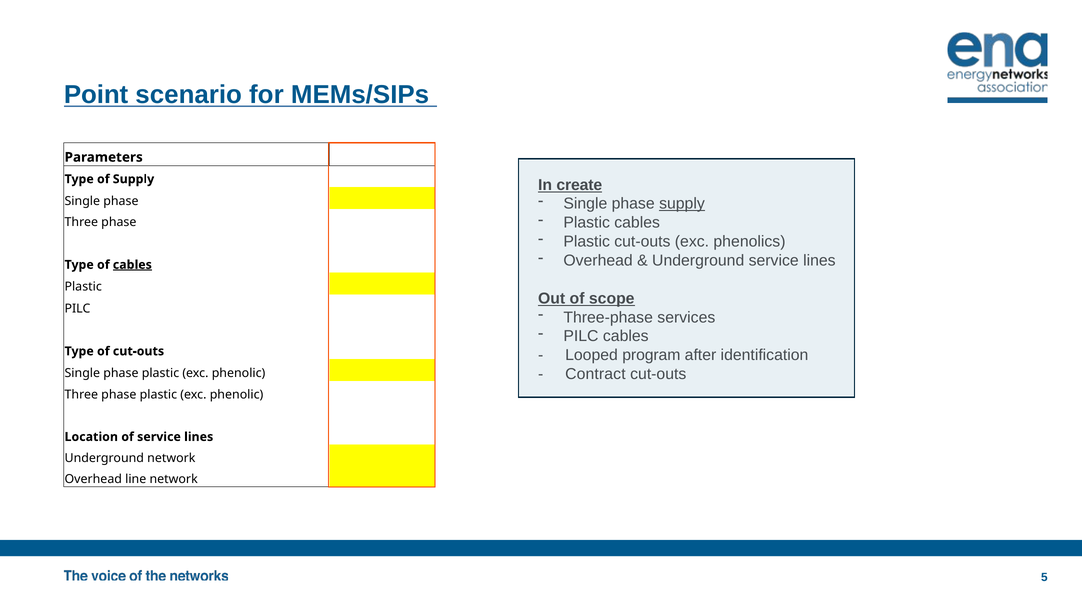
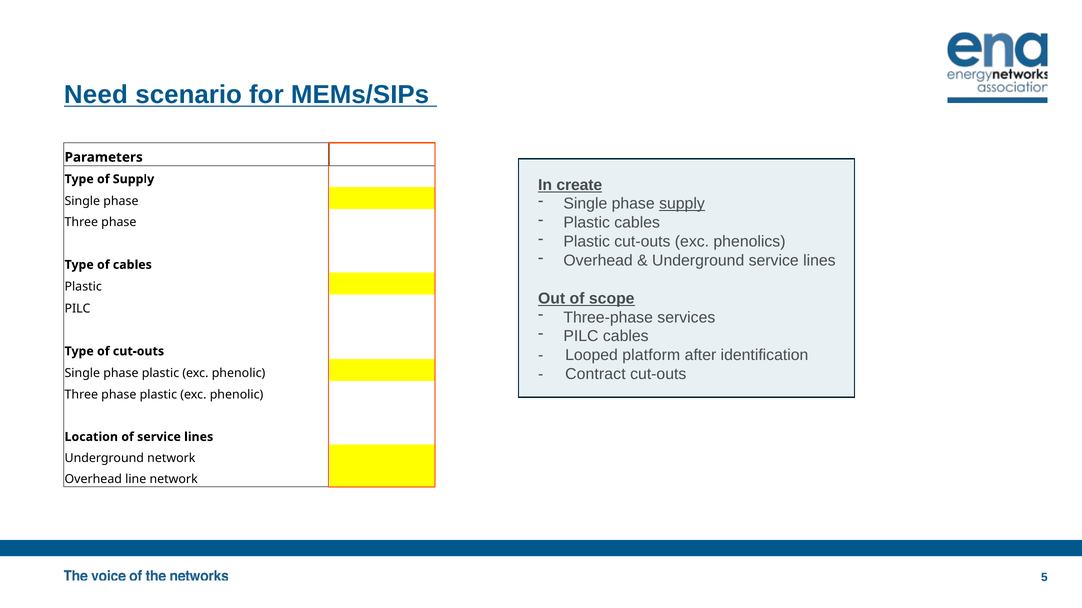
Point: Point -> Need
cables at (132, 265) underline: present -> none
program: program -> platform
